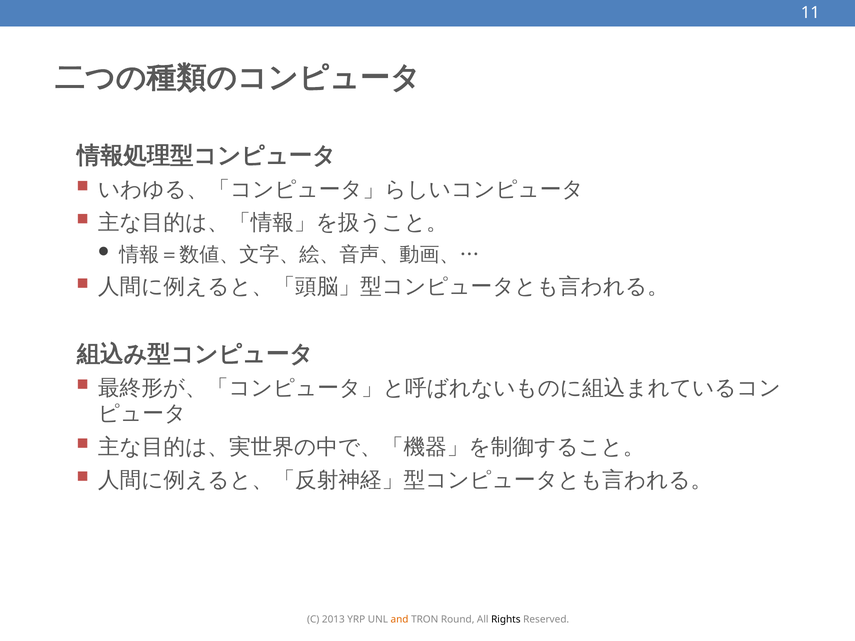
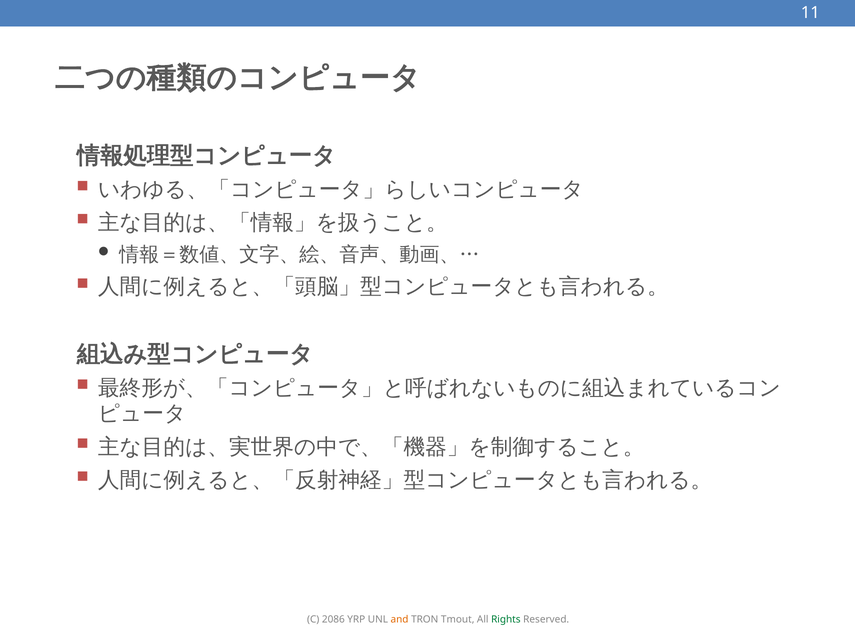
2013: 2013 -> 2086
Round: Round -> Tmout
Rights colour: black -> green
